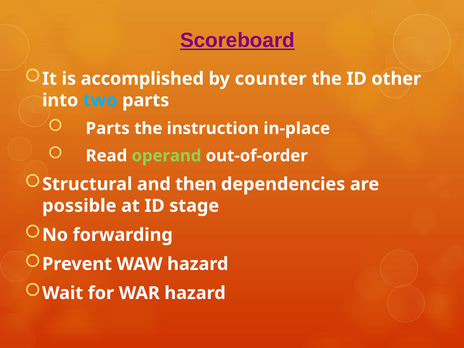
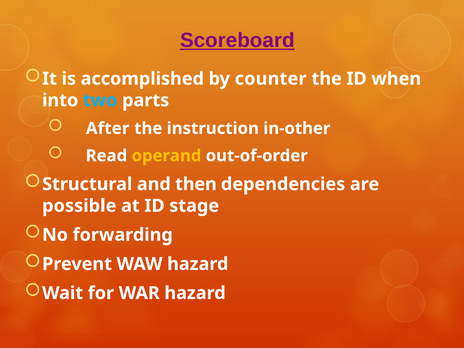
other: other -> when
Parts at (108, 128): Parts -> After
in-place: in-place -> in-other
operand colour: light green -> yellow
